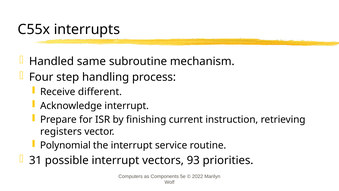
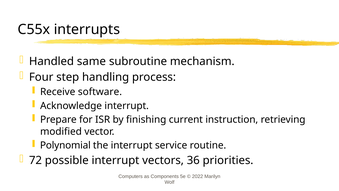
different: different -> software
registers: registers -> modified
31: 31 -> 72
93: 93 -> 36
